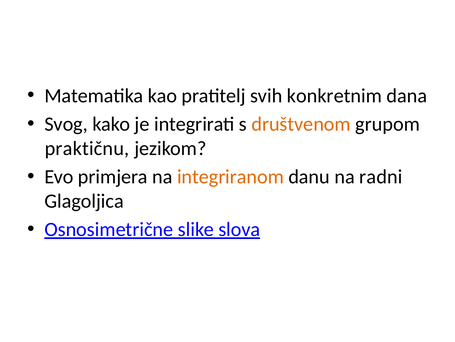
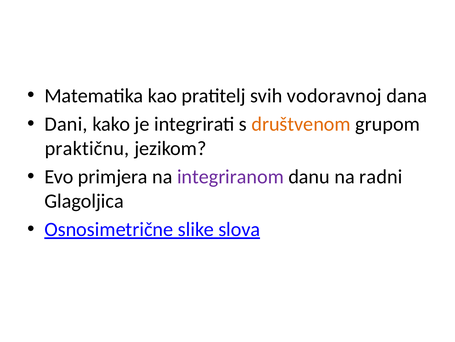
konkretnim: konkretnim -> vodoravnoj
Svog: Svog -> Dani
integriranom colour: orange -> purple
